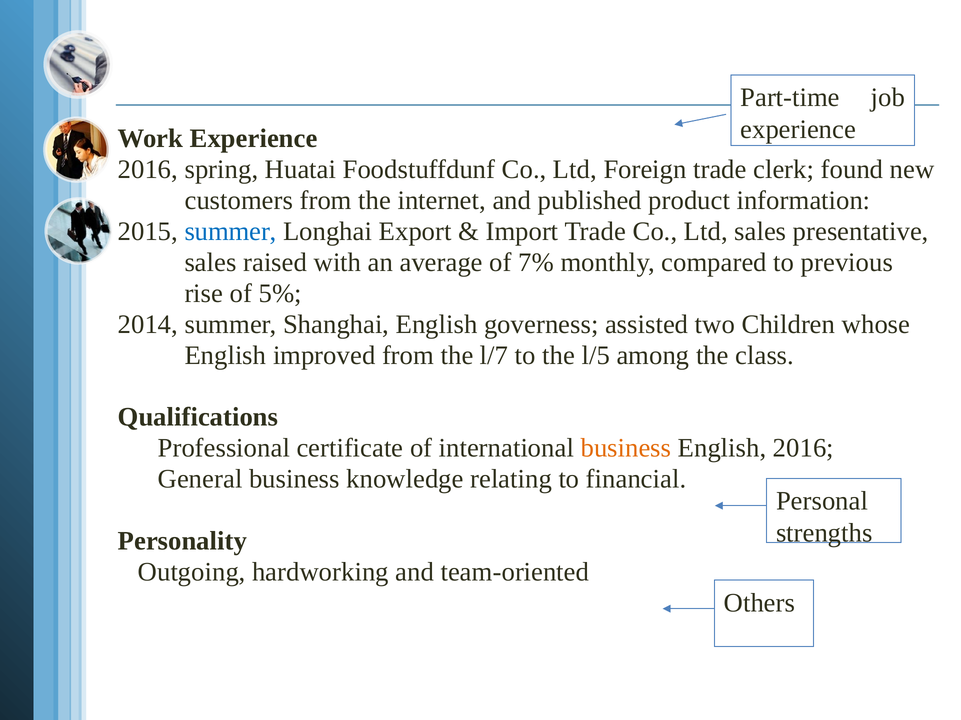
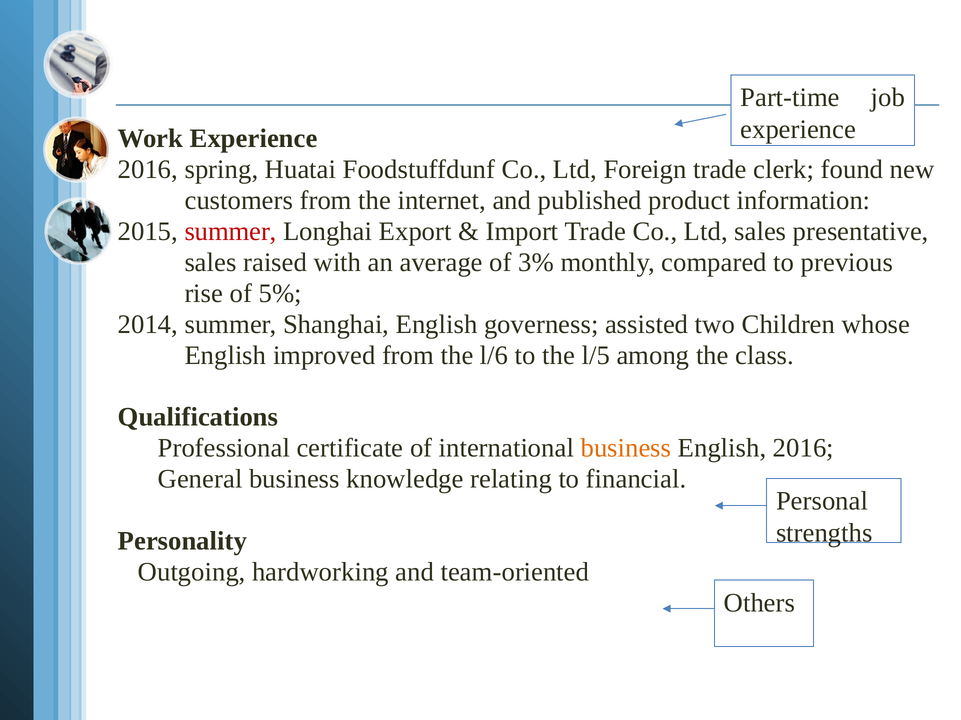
summer at (231, 232) colour: blue -> red
7%: 7% -> 3%
l/7: l/7 -> l/6
